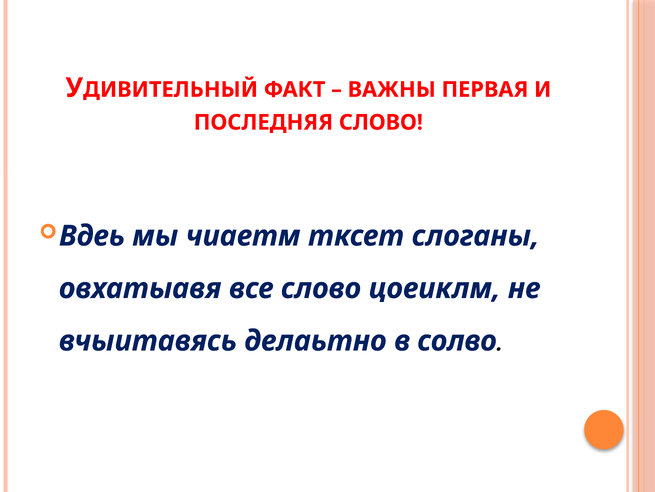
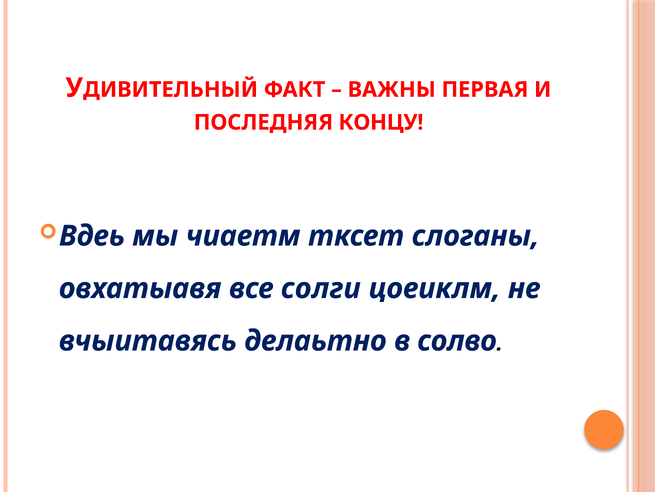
ПОСЛЕДНЯЯ СЛОВО: СЛОВО -> КОНЦУ
все слово: слово -> солги
